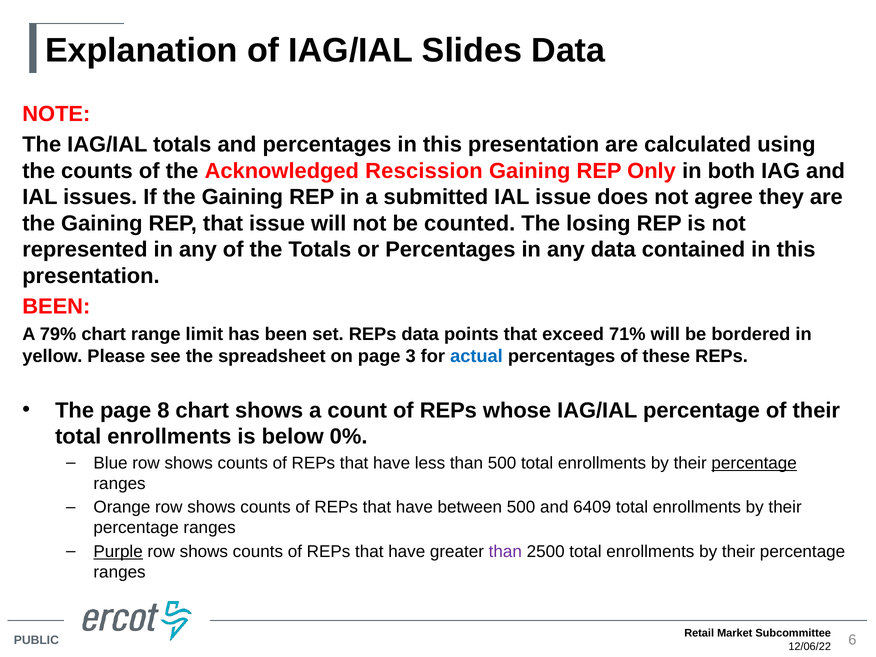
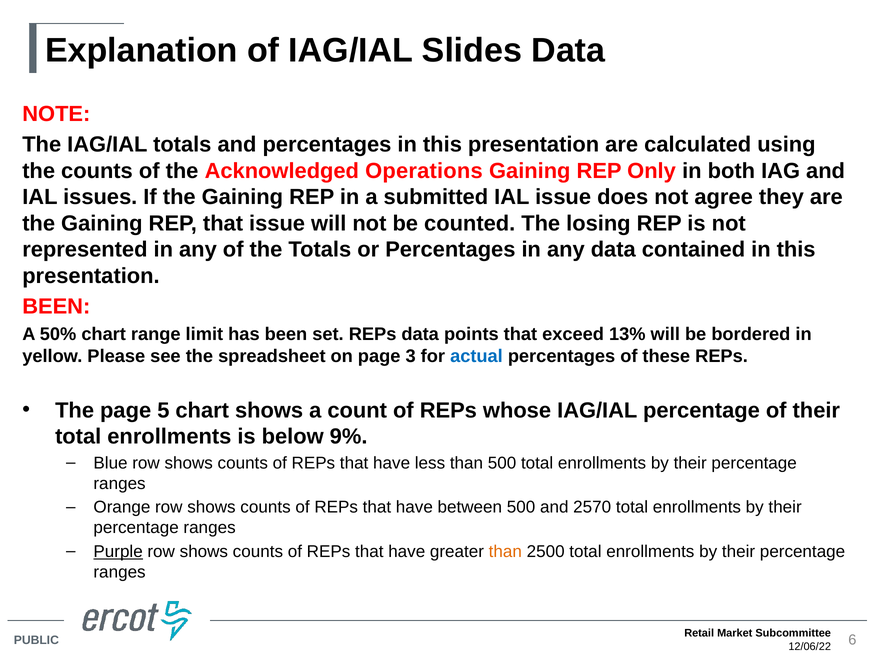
Rescission: Rescission -> Operations
79%: 79% -> 50%
71%: 71% -> 13%
8: 8 -> 5
0%: 0% -> 9%
percentage at (754, 463) underline: present -> none
6409: 6409 -> 2570
than at (505, 552) colour: purple -> orange
